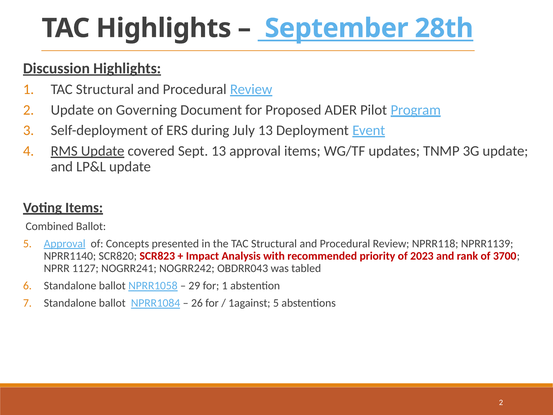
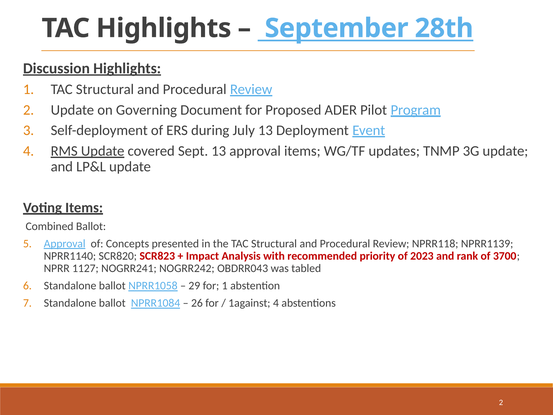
1against 5: 5 -> 4
